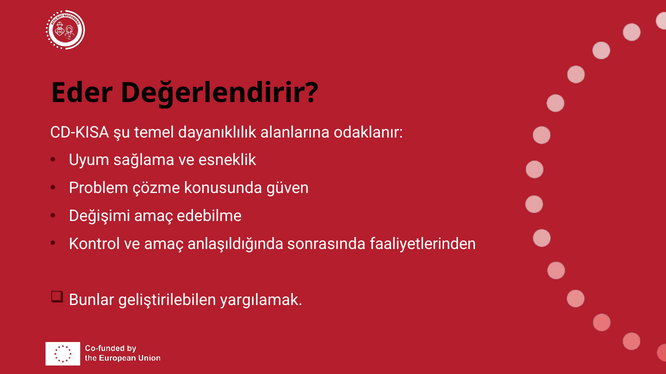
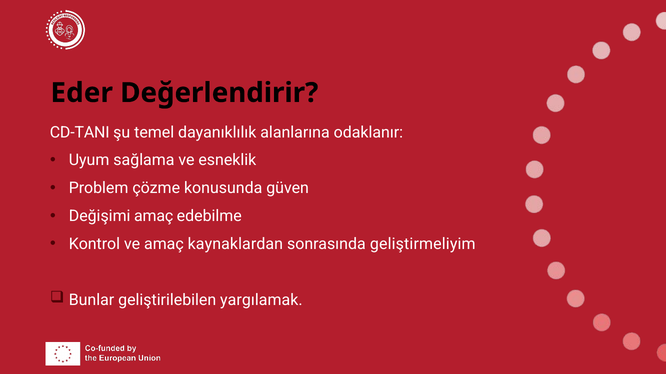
CD-KISA: CD-KISA -> CD-TANI
anlaşıldığında: anlaşıldığında -> kaynaklardan
faaliyetlerinden: faaliyetlerinden -> geliştirmeliyim
